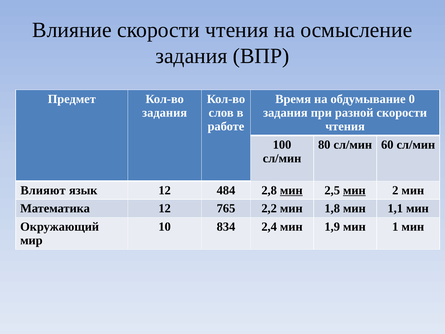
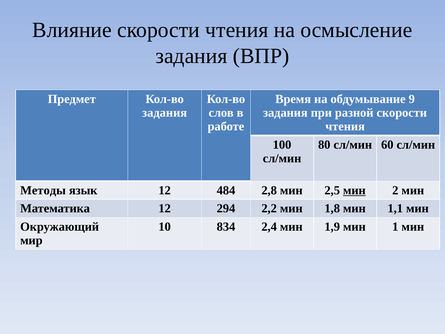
0: 0 -> 9
Влияют: Влияют -> Методы
мин at (291, 190) underline: present -> none
765: 765 -> 294
